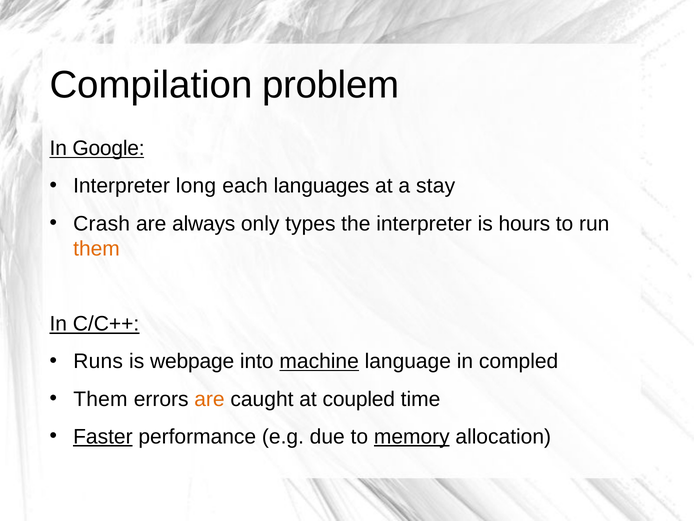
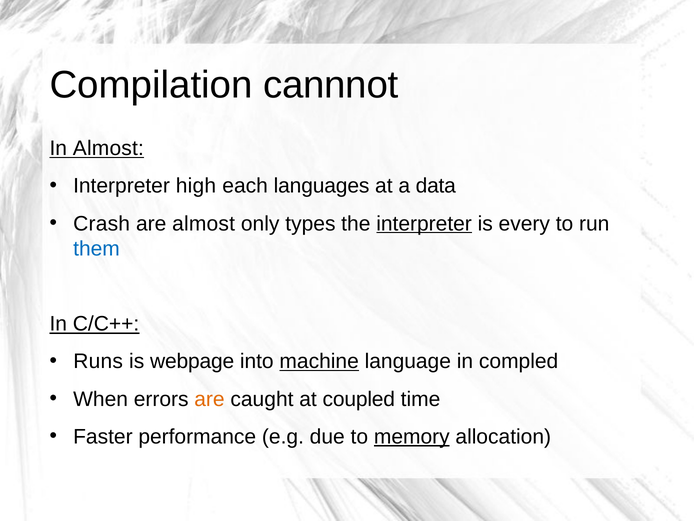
problem: problem -> cannnot
In Google: Google -> Almost
long: long -> high
stay: stay -> data
are always: always -> almost
interpreter at (424, 223) underline: none -> present
hours: hours -> every
them at (97, 249) colour: orange -> blue
Them at (100, 399): Them -> When
Faster underline: present -> none
